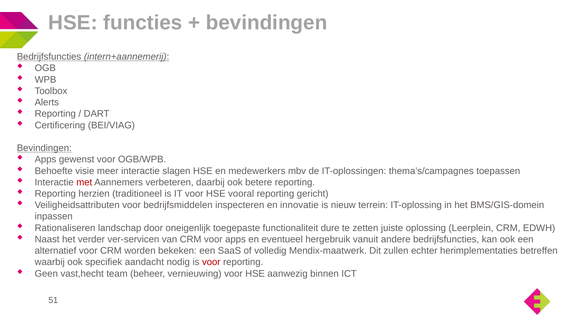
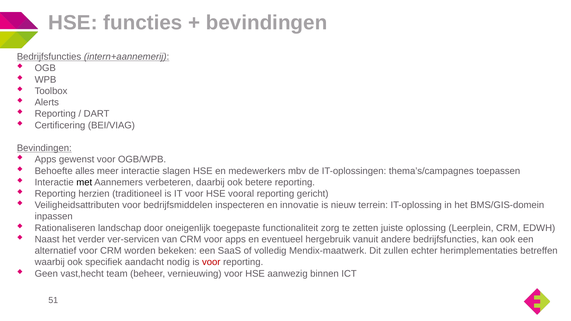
visie: visie -> alles
met colour: red -> black
dure: dure -> zorg
